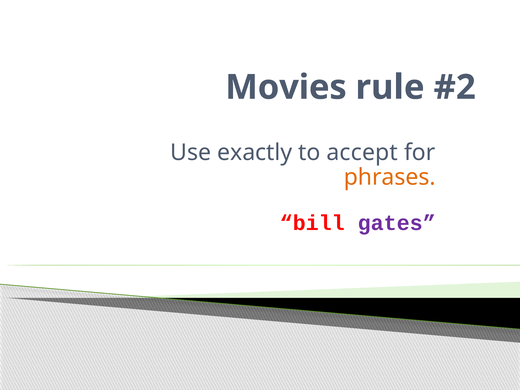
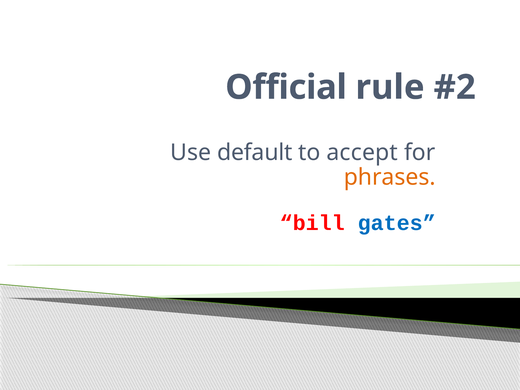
Movies: Movies -> Official
exactly: exactly -> default
gates colour: purple -> blue
